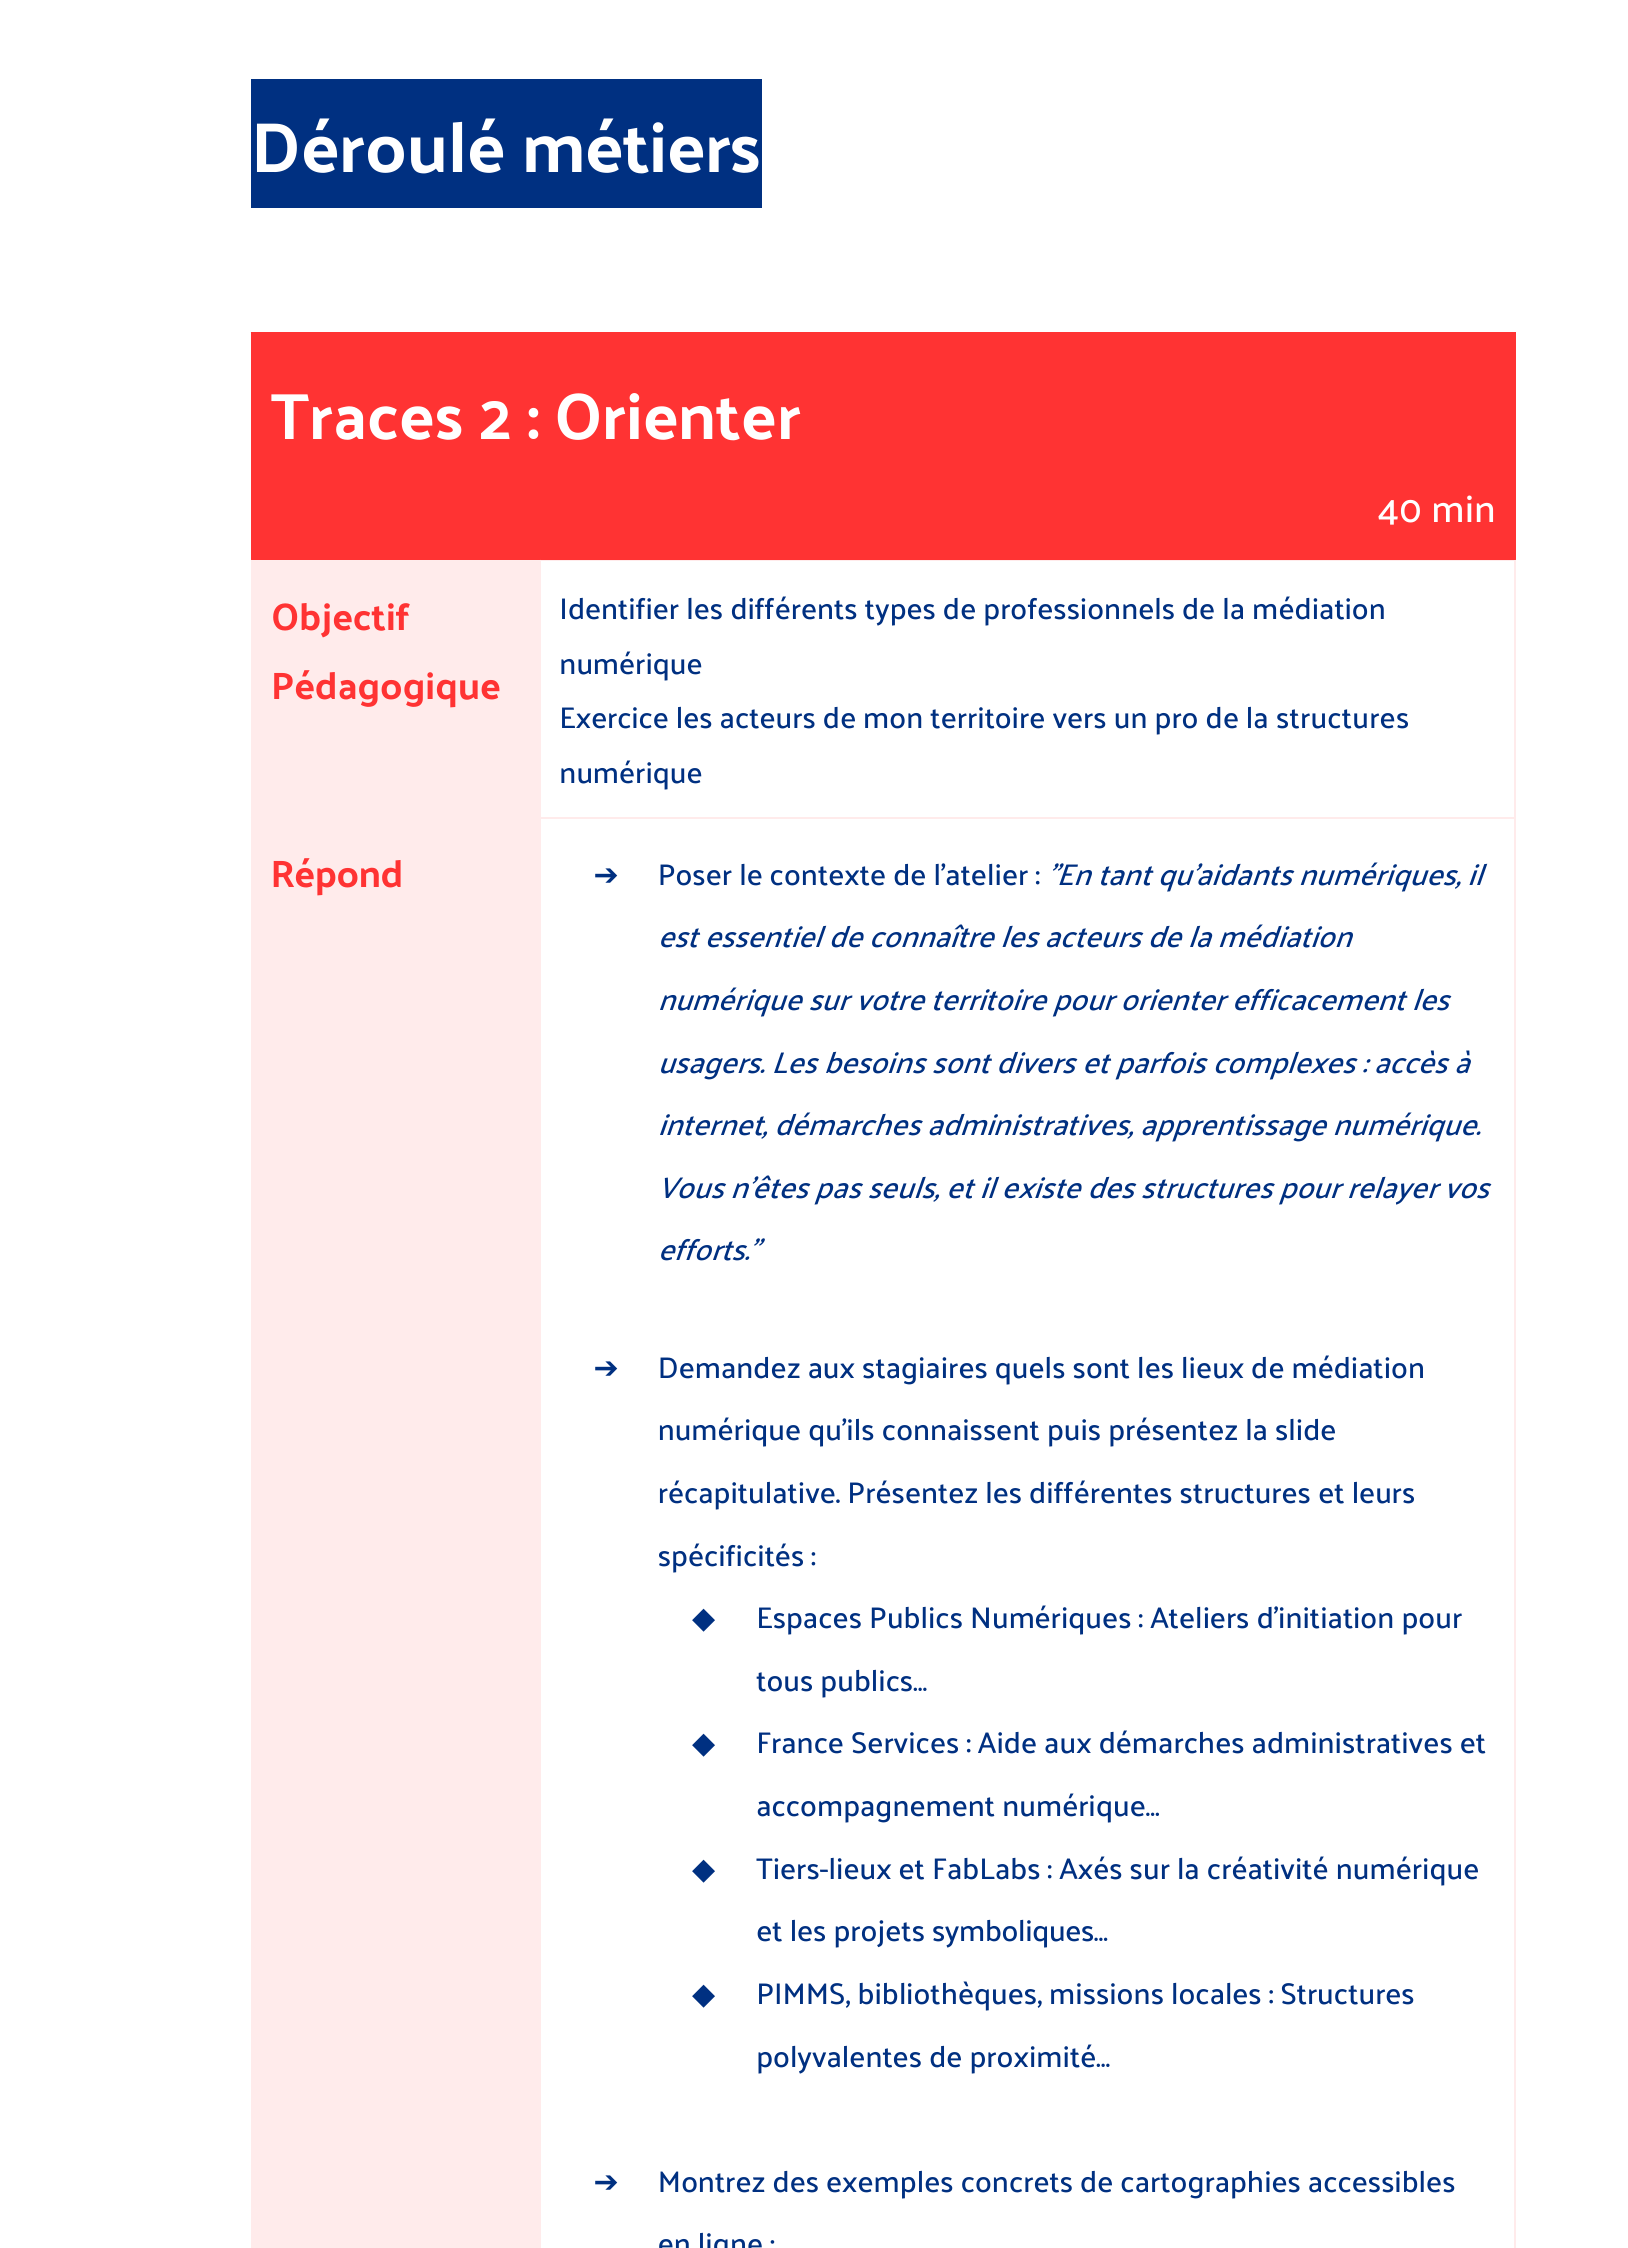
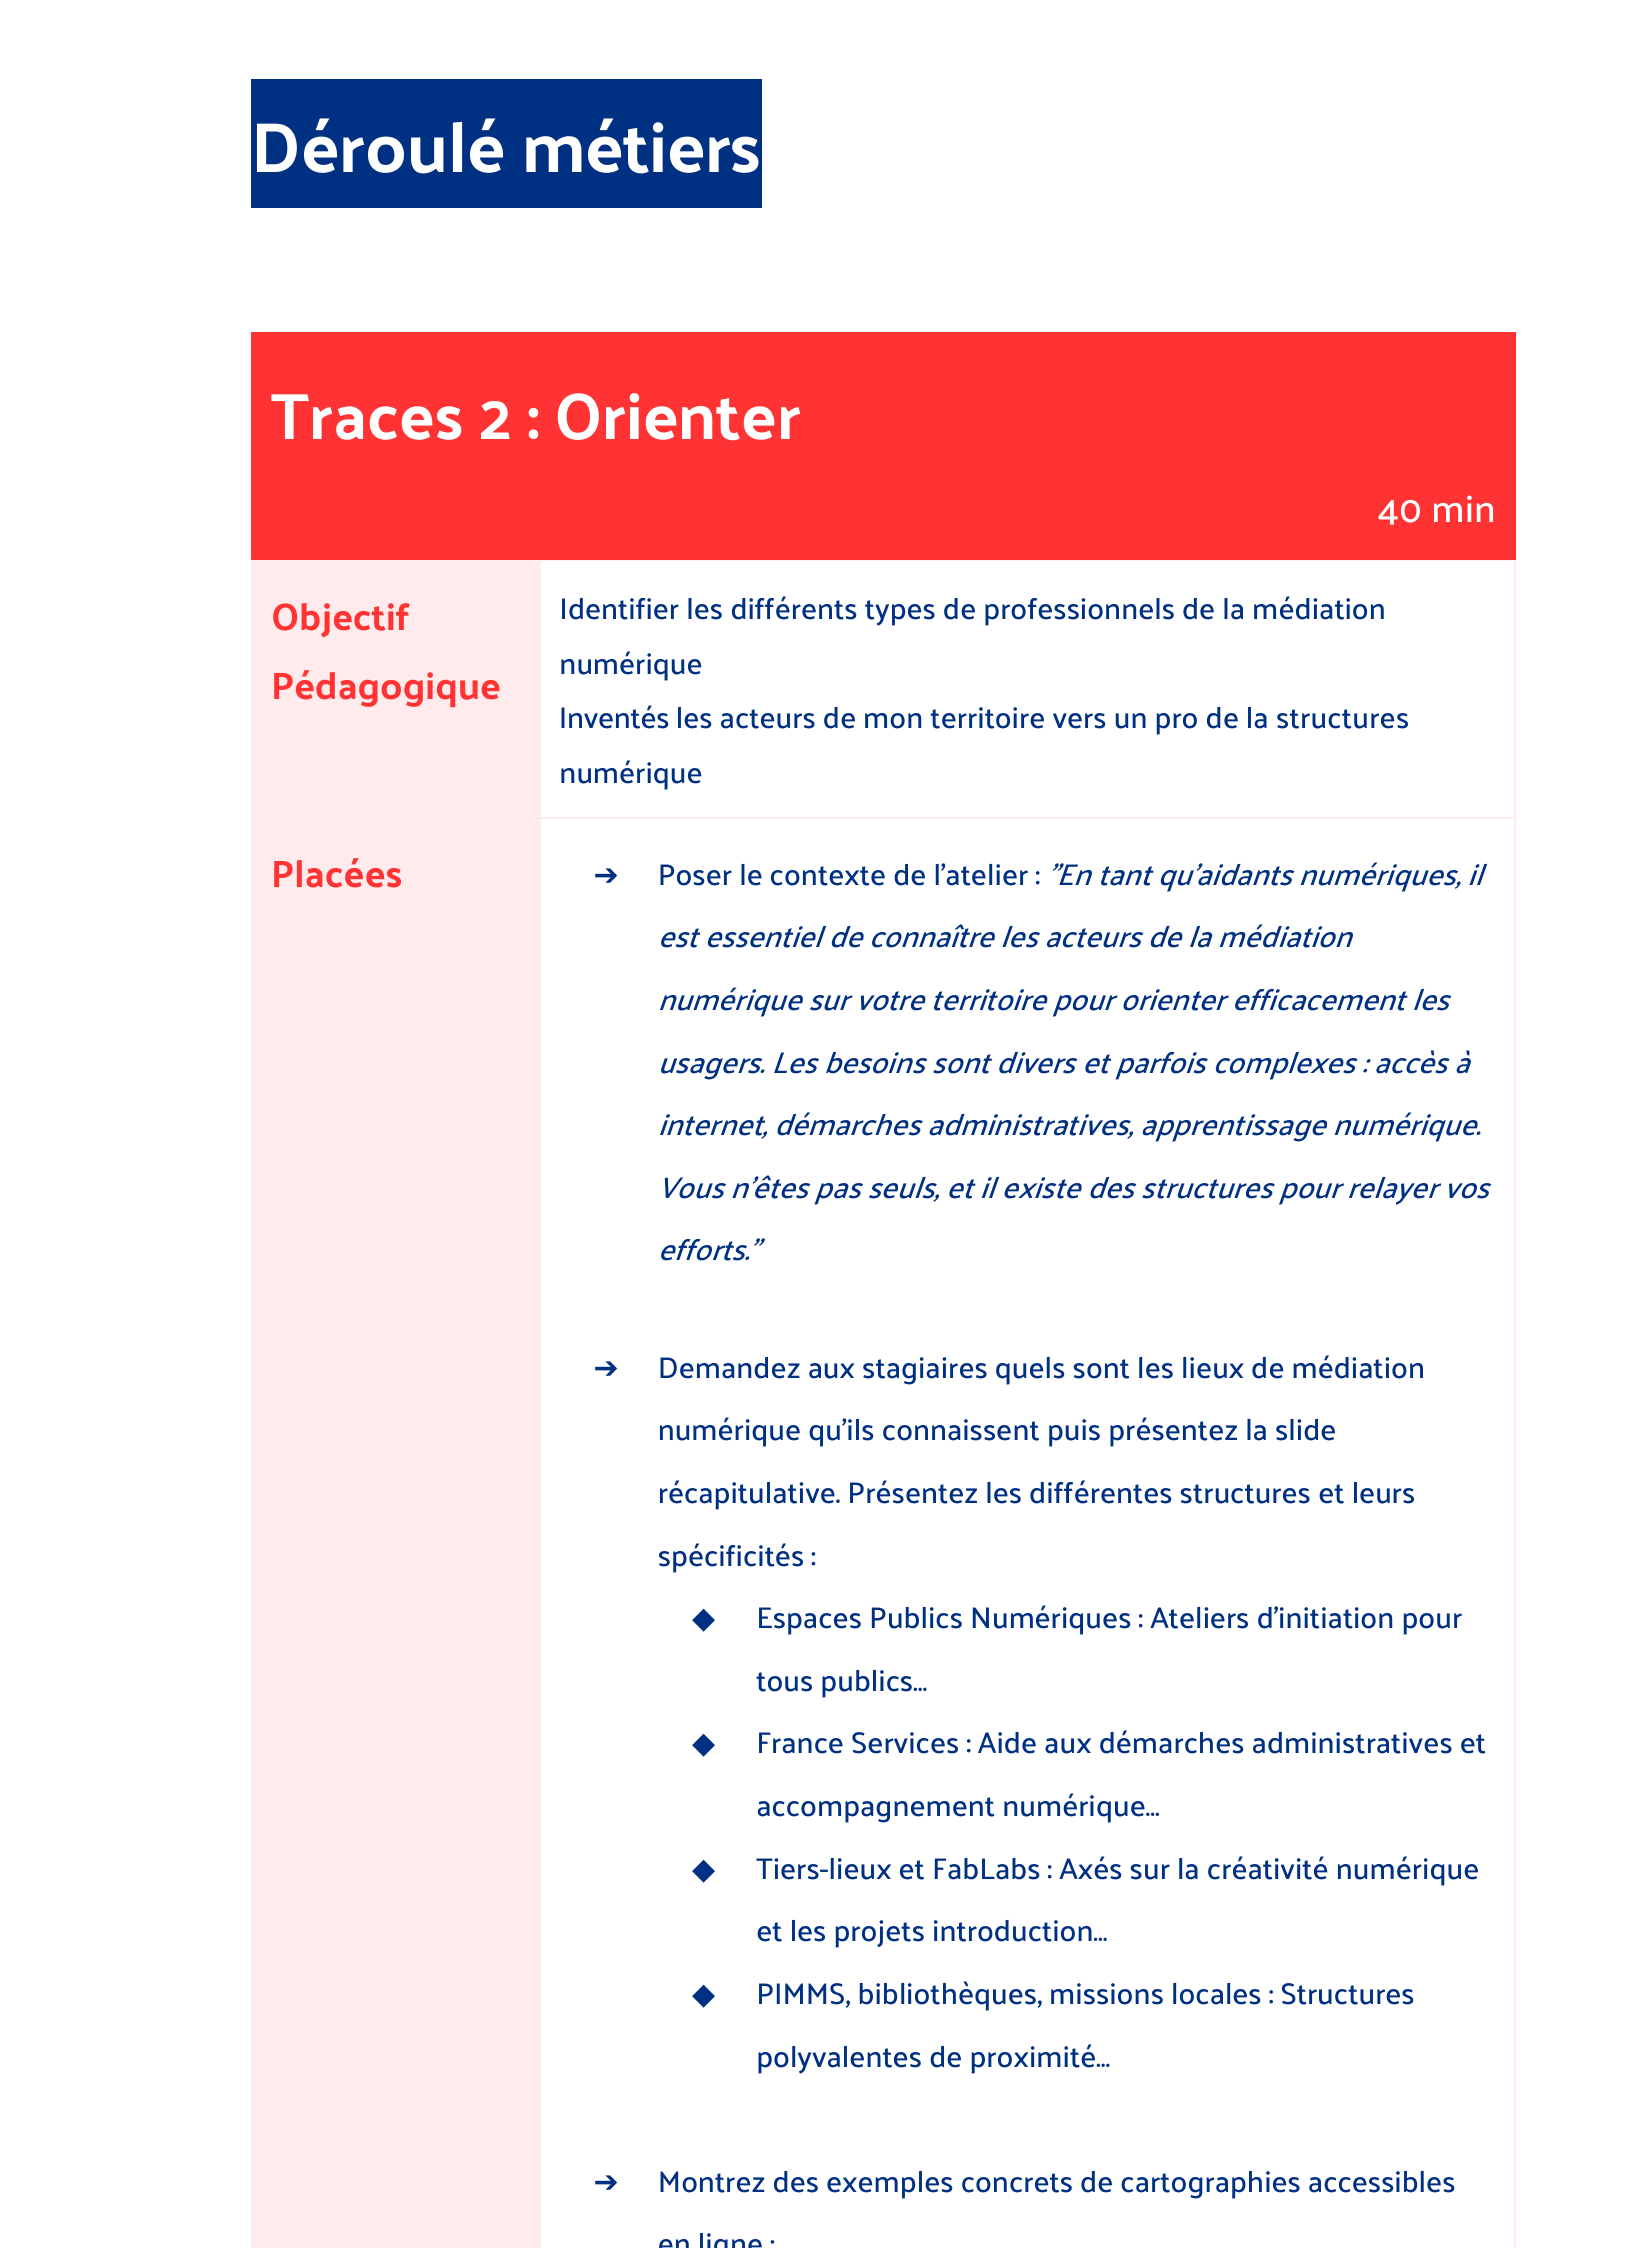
Exercice: Exercice -> Inventés
Répond: Répond -> Placées
symboliques…: symboliques… -> introduction…
